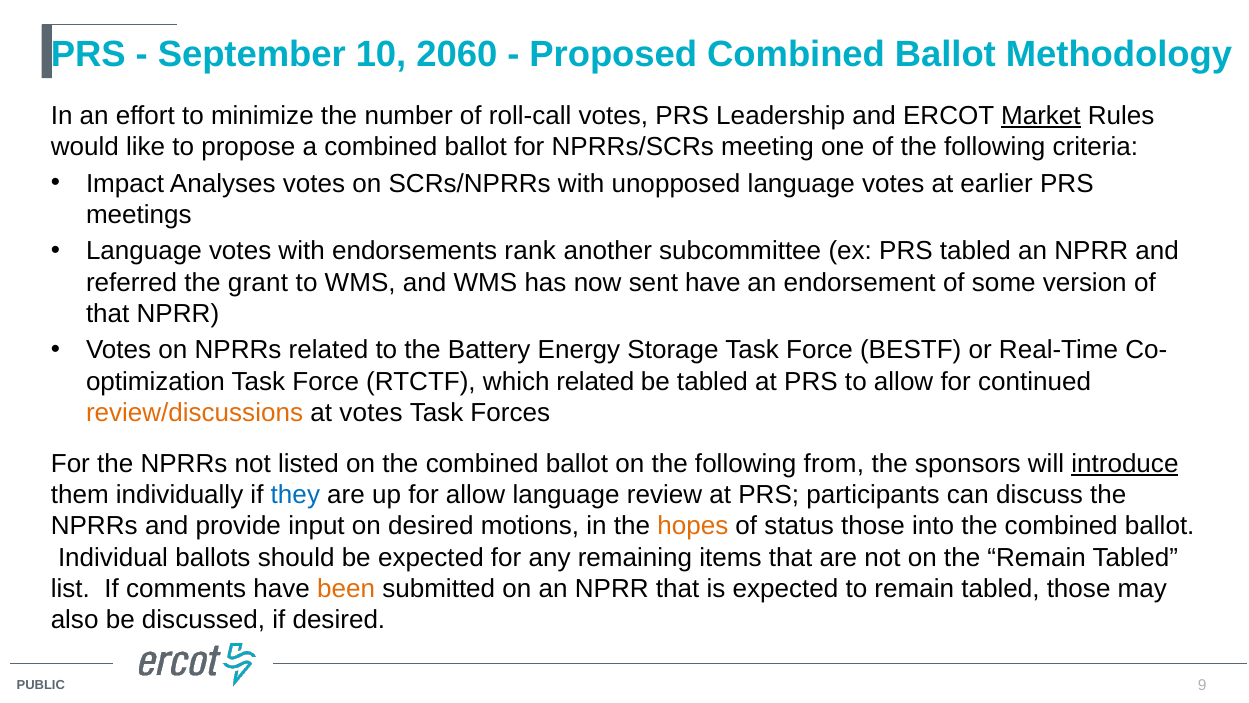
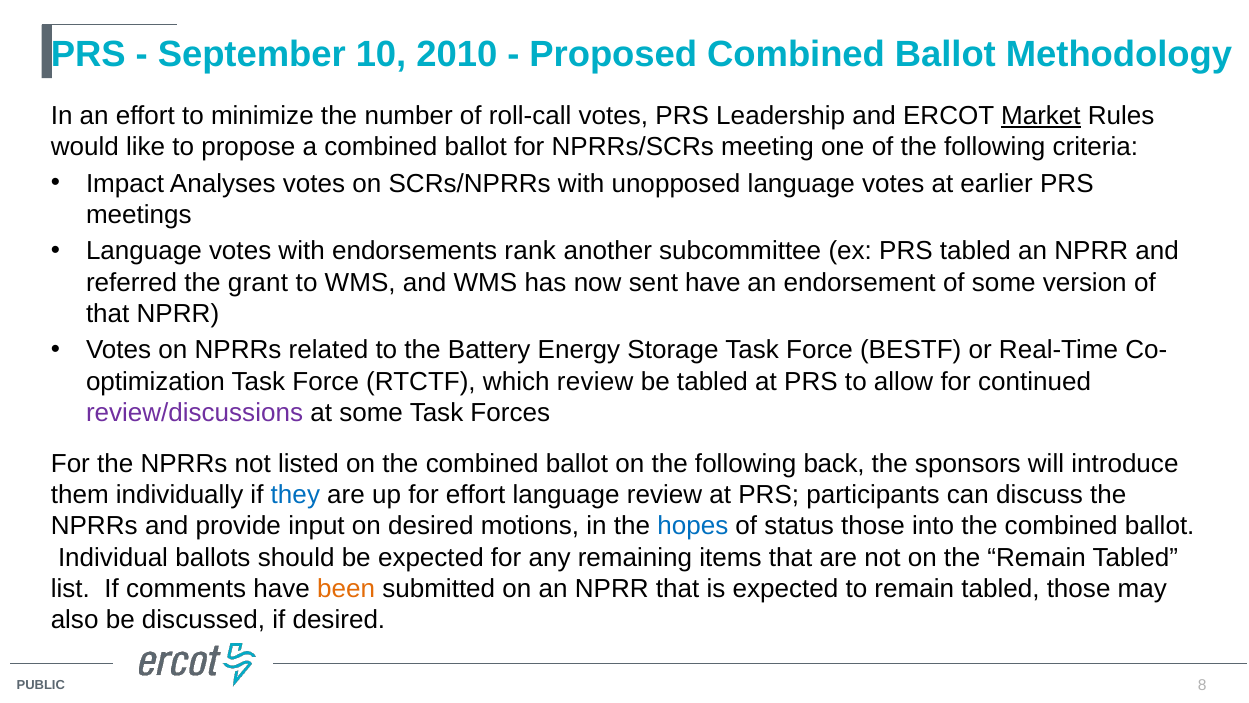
2060: 2060 -> 2010
which related: related -> review
review/discussions colour: orange -> purple
at votes: votes -> some
from: from -> back
introduce underline: present -> none
for allow: allow -> effort
hopes colour: orange -> blue
9: 9 -> 8
